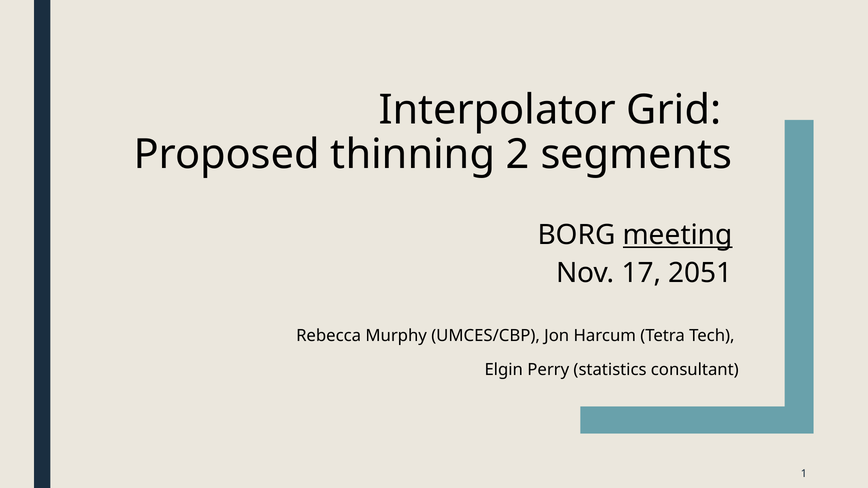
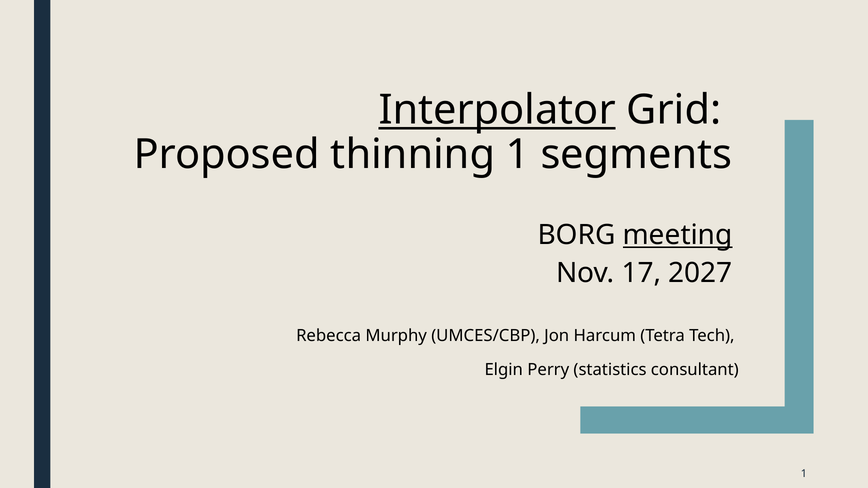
Interpolator underline: none -> present
thinning 2: 2 -> 1
2051: 2051 -> 2027
